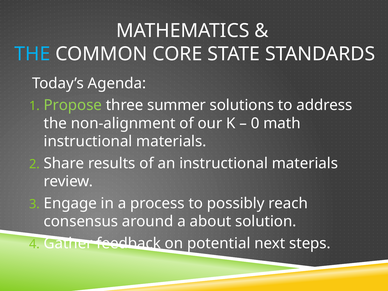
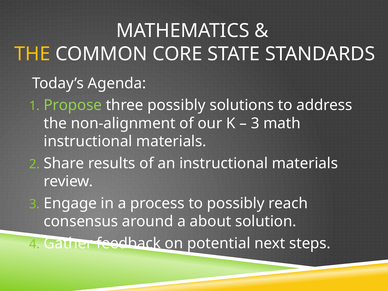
THE at (32, 54) colour: light blue -> yellow
three summer: summer -> possibly
0 at (255, 123): 0 -> 3
